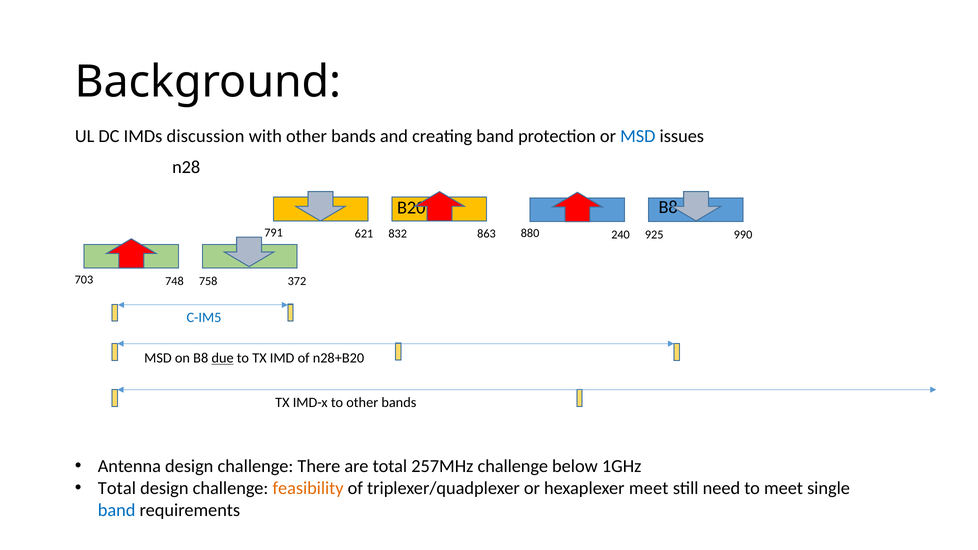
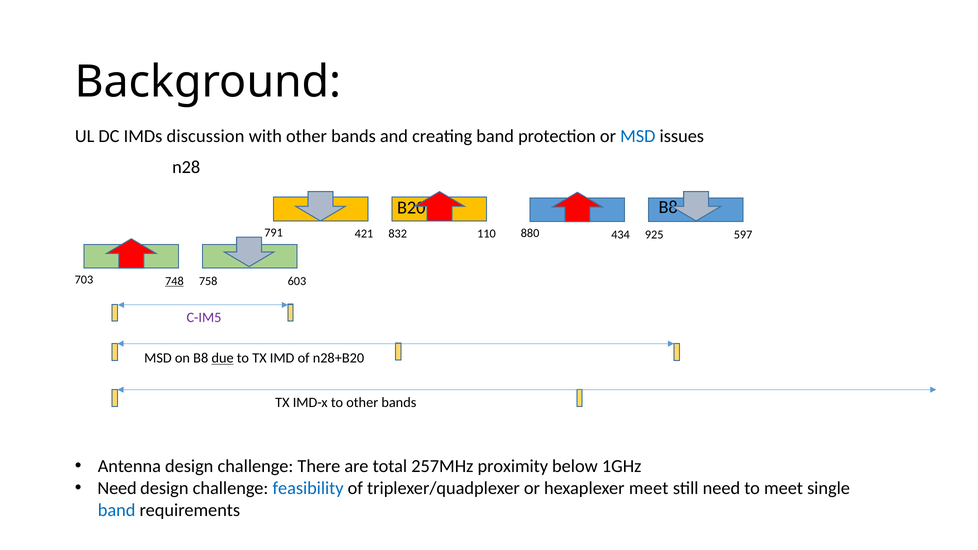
621: 621 -> 421
863: 863 -> 110
240: 240 -> 434
990: 990 -> 597
748 underline: none -> present
372: 372 -> 603
C-IM5 colour: blue -> purple
257MHz challenge: challenge -> proximity
Total at (117, 488): Total -> Need
feasibility colour: orange -> blue
